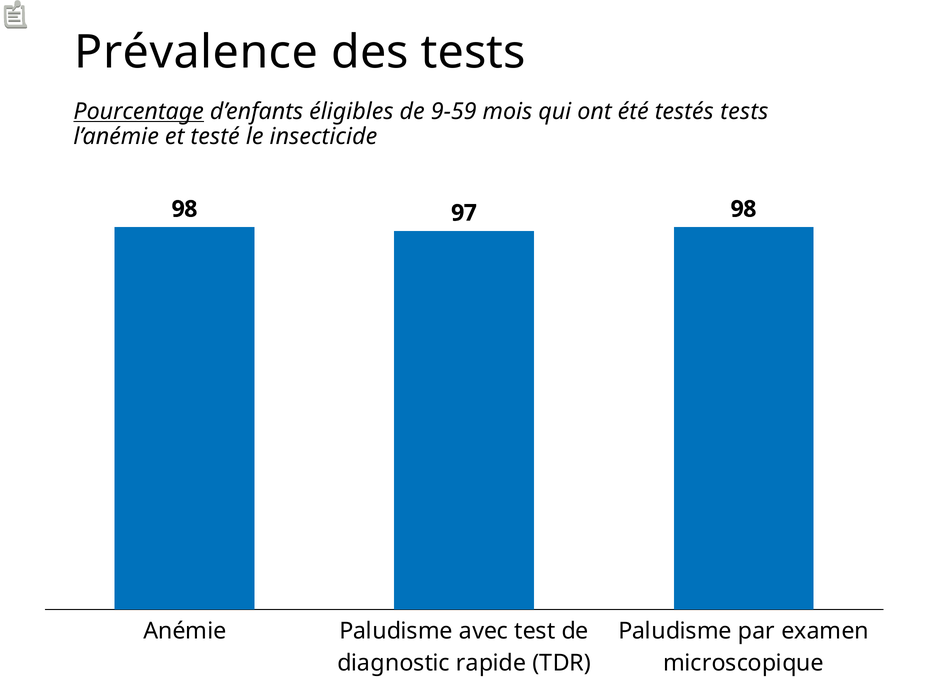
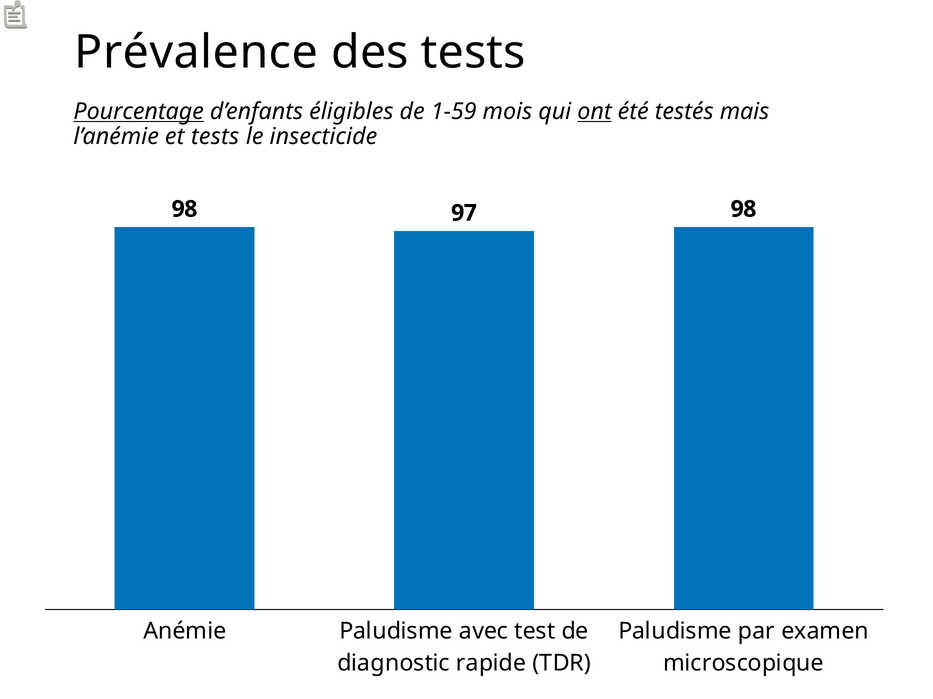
9-59: 9-59 -> 1-59
ont underline: none -> present
testés tests: tests -> mais
et testé: testé -> tests
